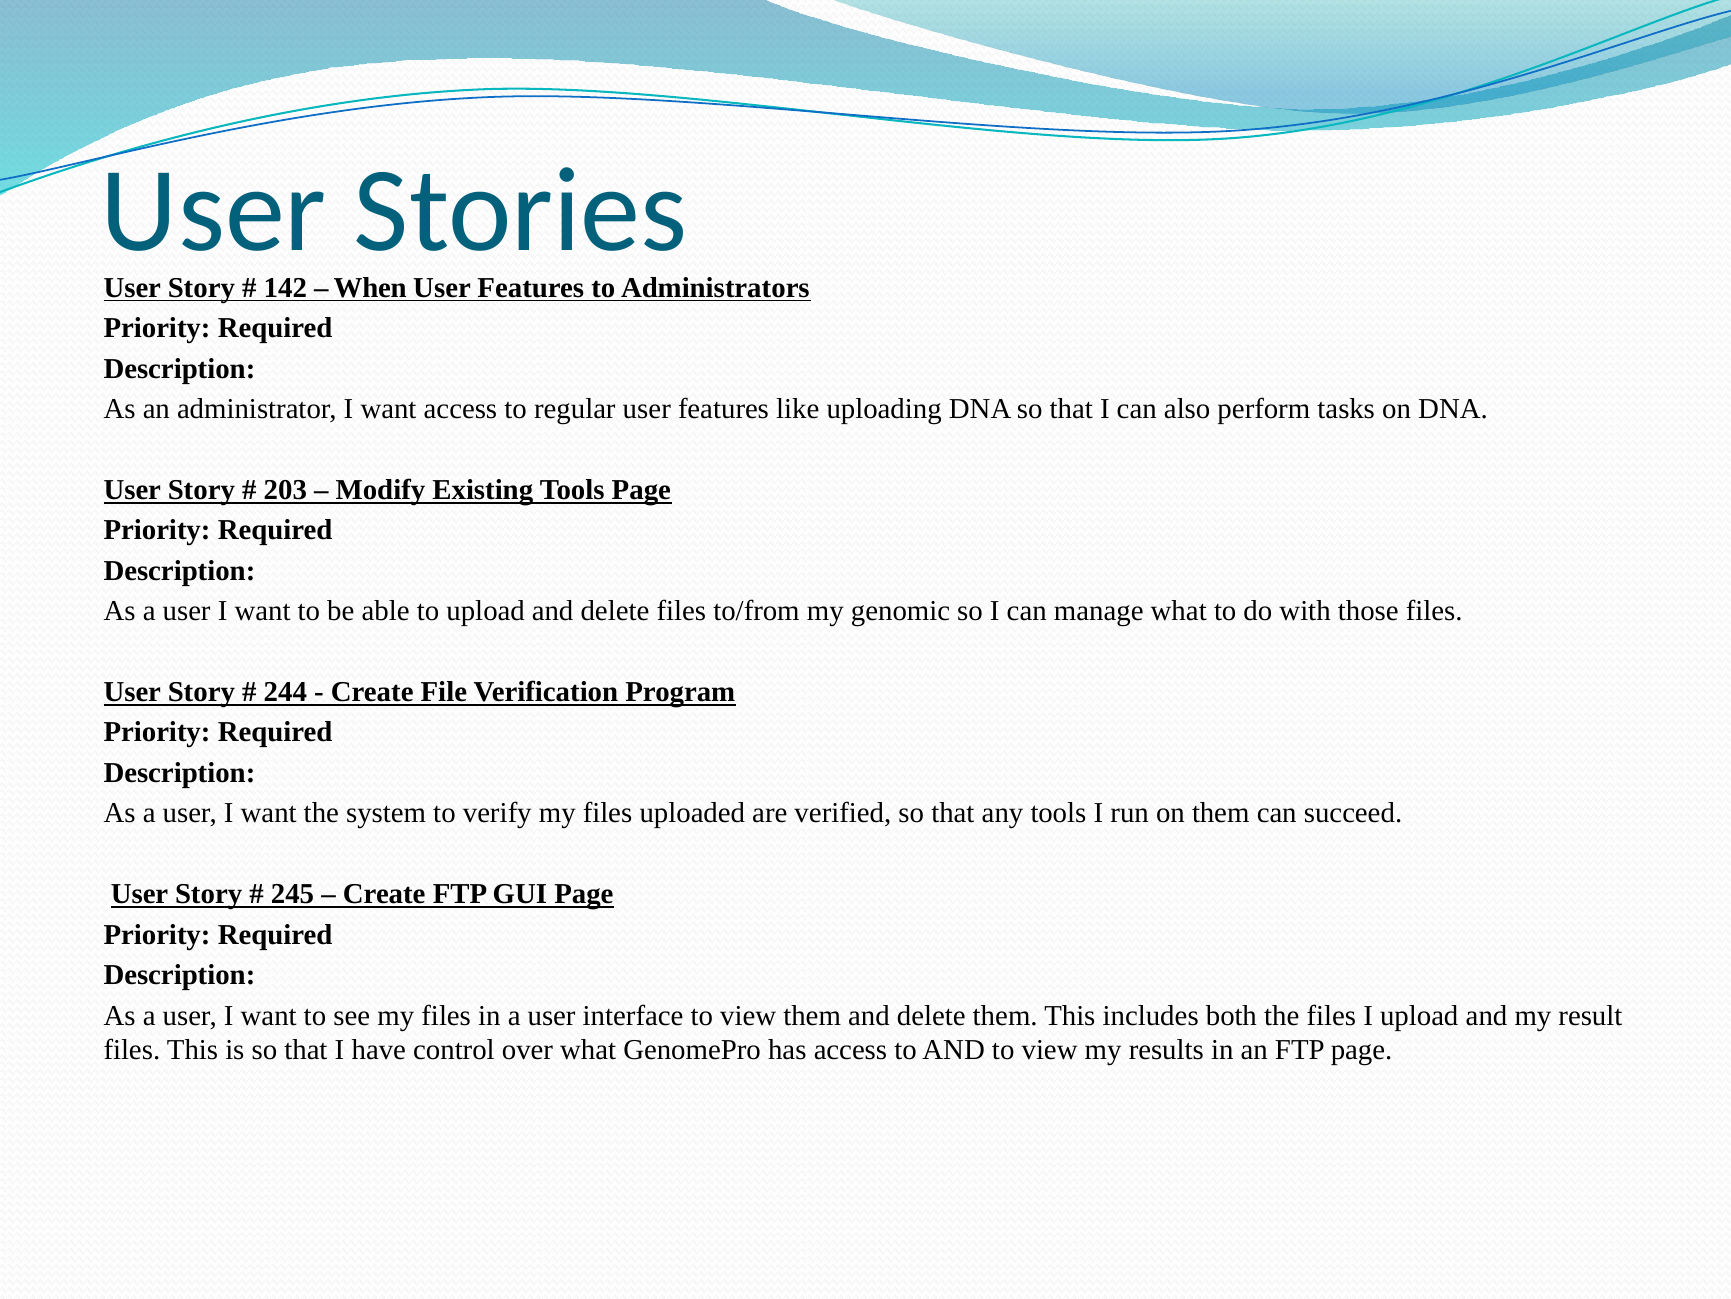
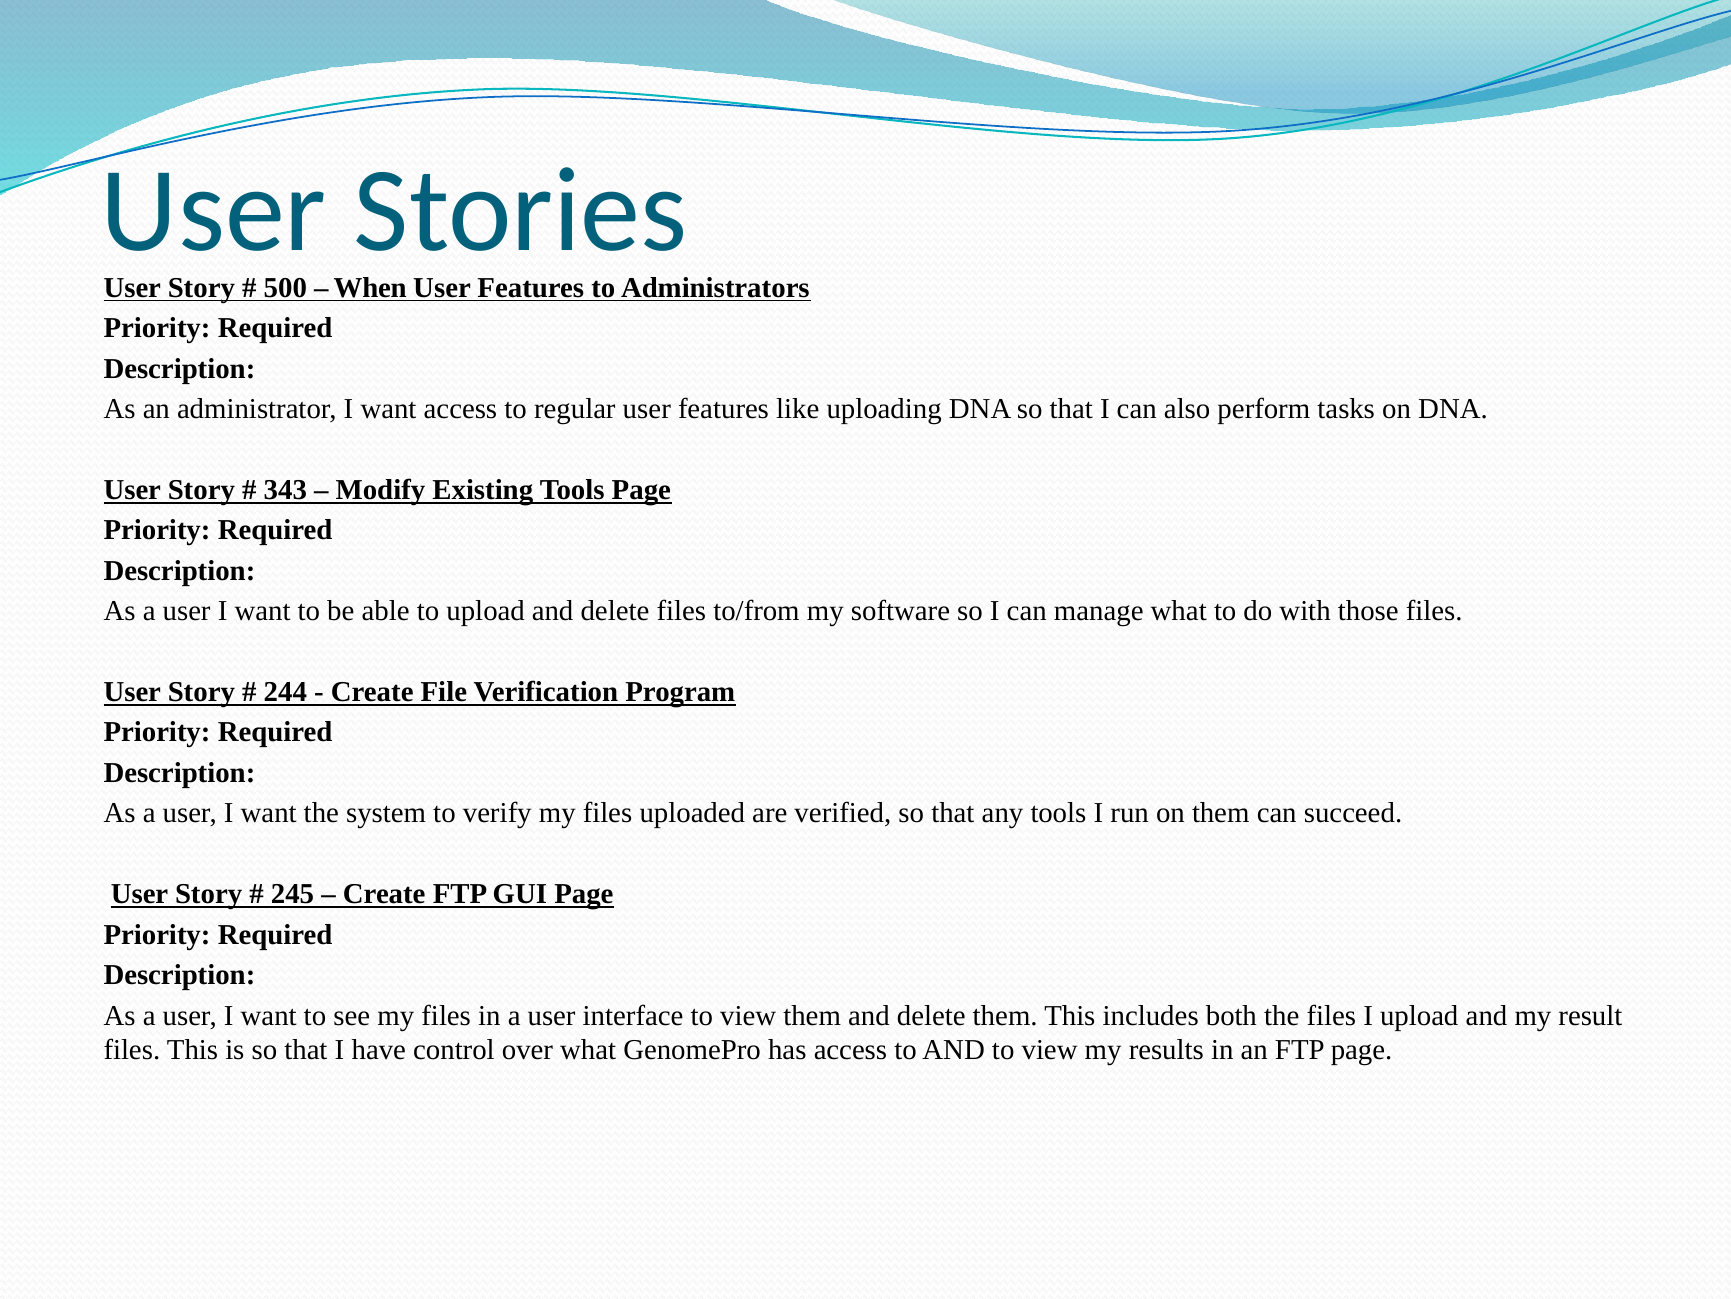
142: 142 -> 500
203: 203 -> 343
genomic: genomic -> software
